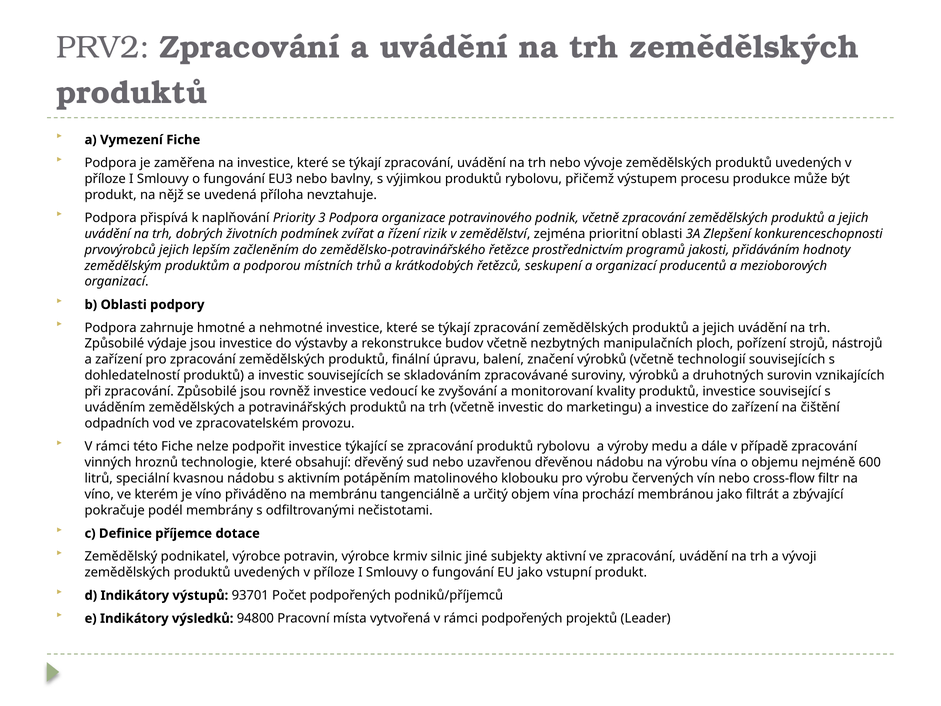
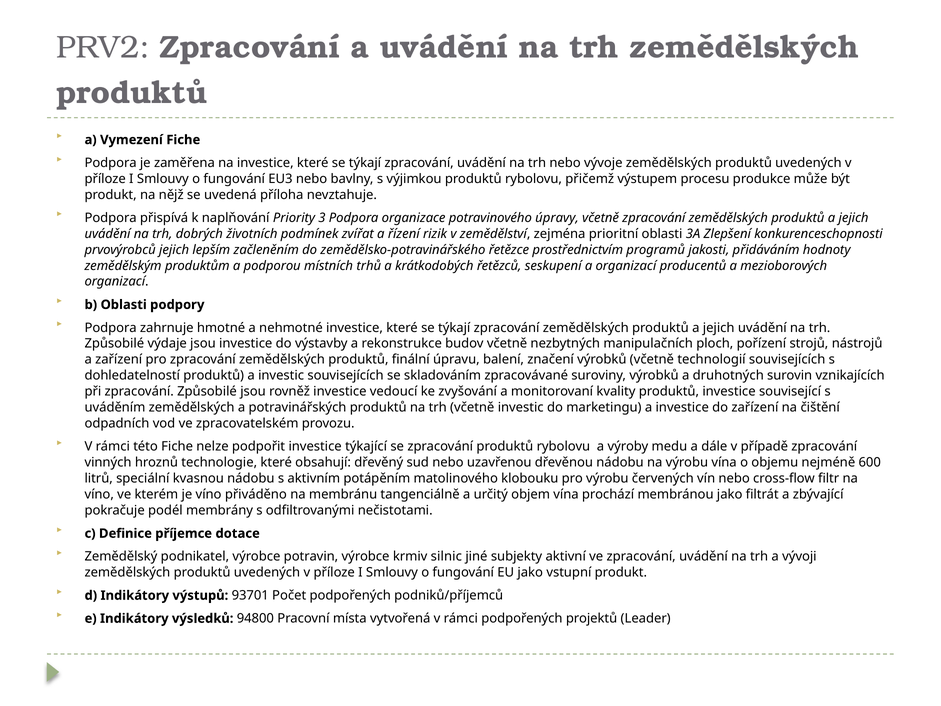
podnik: podnik -> úpravy
